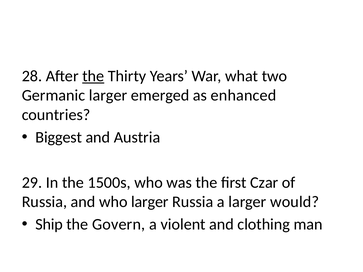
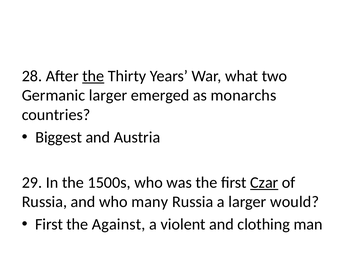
enhanced: enhanced -> monarchs
Czar underline: none -> present
who larger: larger -> many
Ship at (49, 225): Ship -> First
Govern: Govern -> Against
